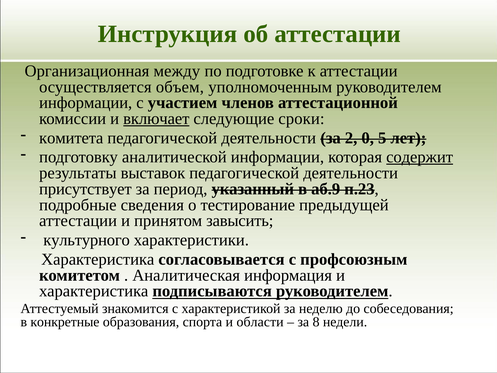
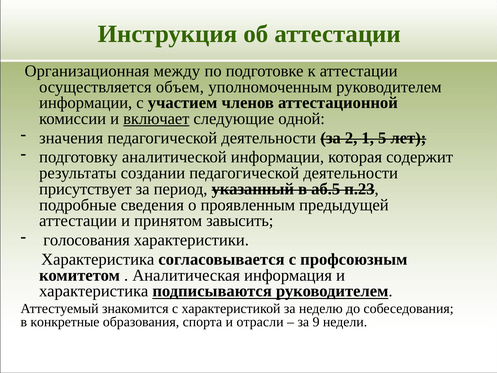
сроки: сроки -> одной
комитета: комитета -> значения
0: 0 -> 1
содержит underline: present -> none
выставок: выставок -> создании
аб.9: аб.9 -> аб.5
тестирование: тестирование -> проявленным
культурного: культурного -> голосования
области: области -> отрасли
8: 8 -> 9
